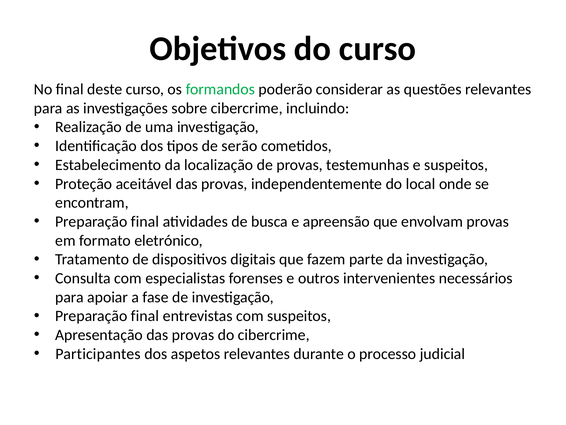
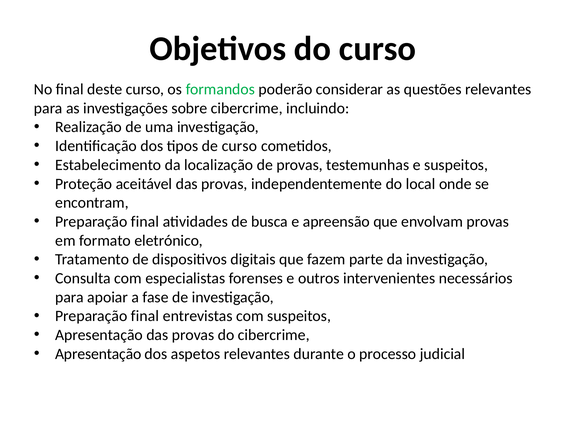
de serão: serão -> curso
Participantes at (98, 353): Participantes -> Apresentação
